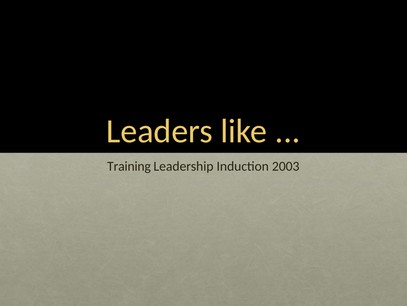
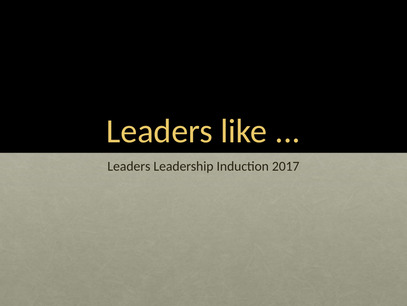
Training at (129, 166): Training -> Leaders
2003: 2003 -> 2017
